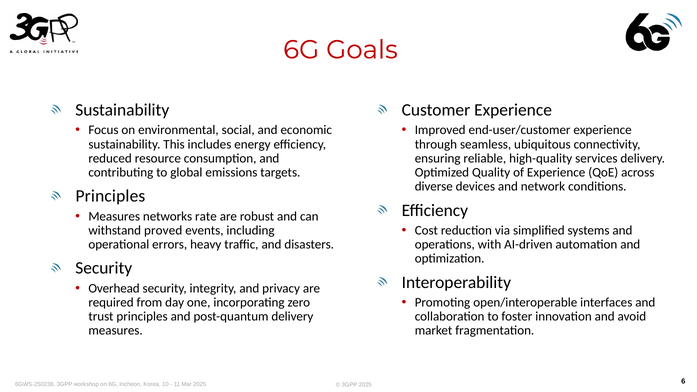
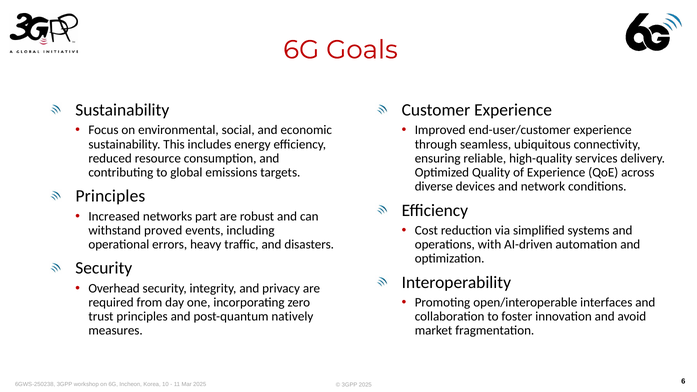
Measures at (114, 216): Measures -> Increased
rate: rate -> part
post-quantum delivery: delivery -> natively
